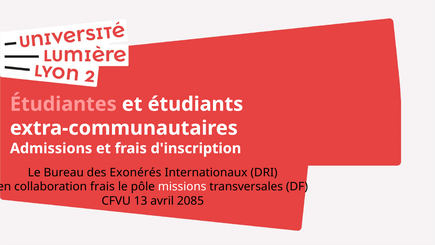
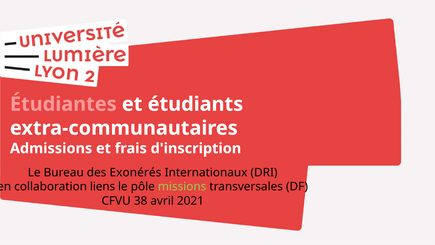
collaboration frais: frais -> liens
missions colour: white -> light green
13: 13 -> 38
2085: 2085 -> 2021
